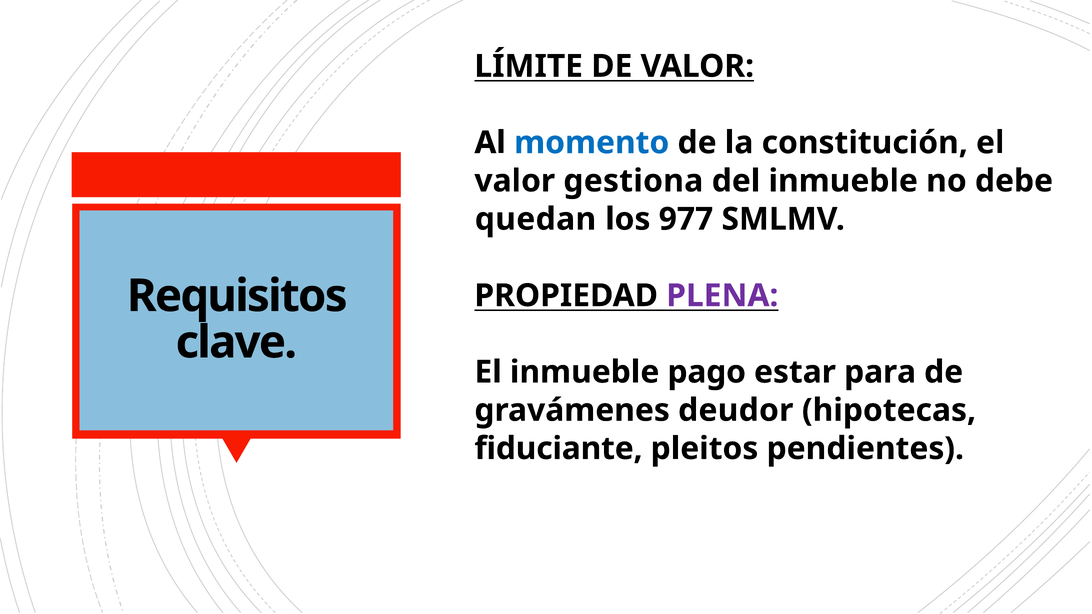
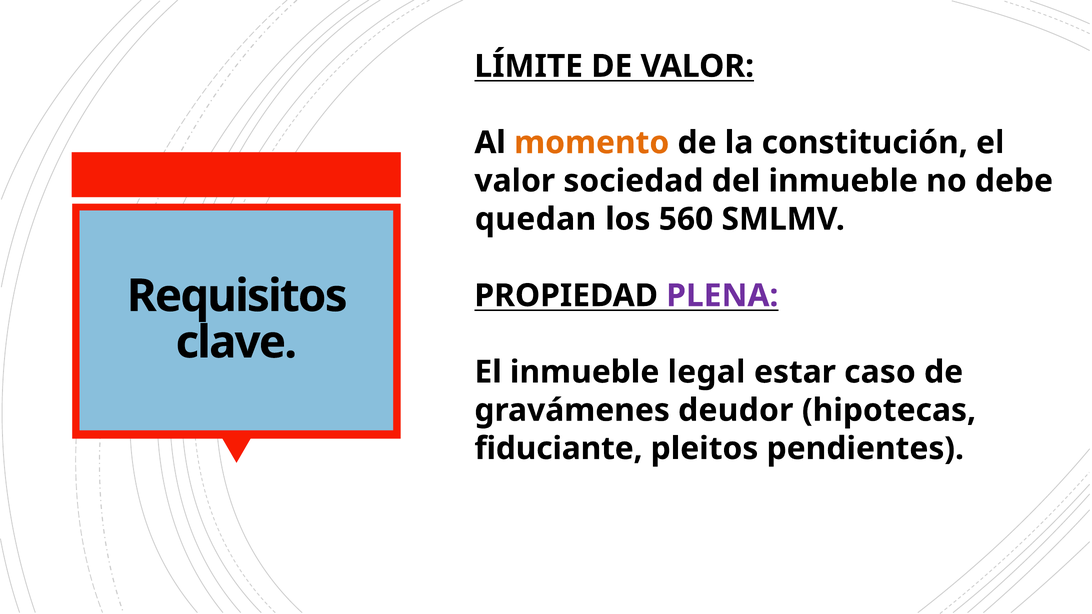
momento colour: blue -> orange
gestiona: gestiona -> sociedad
977: 977 -> 560
pago: pago -> legal
para: para -> caso
